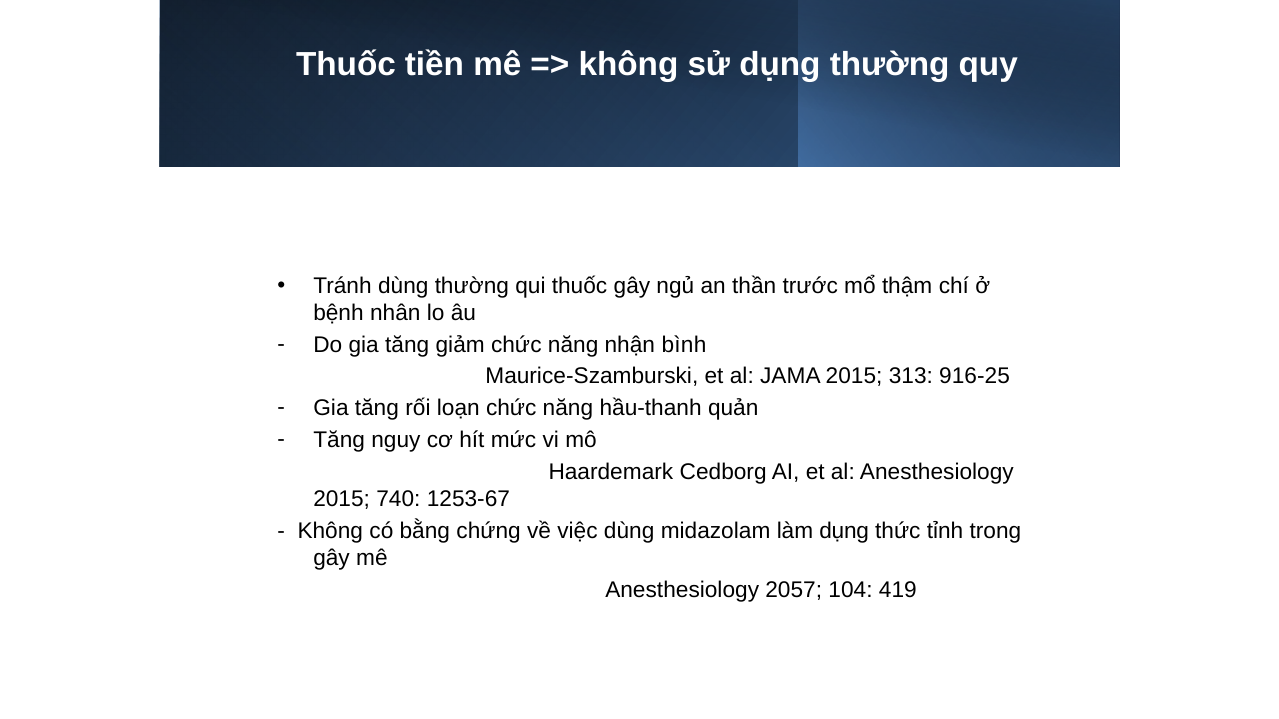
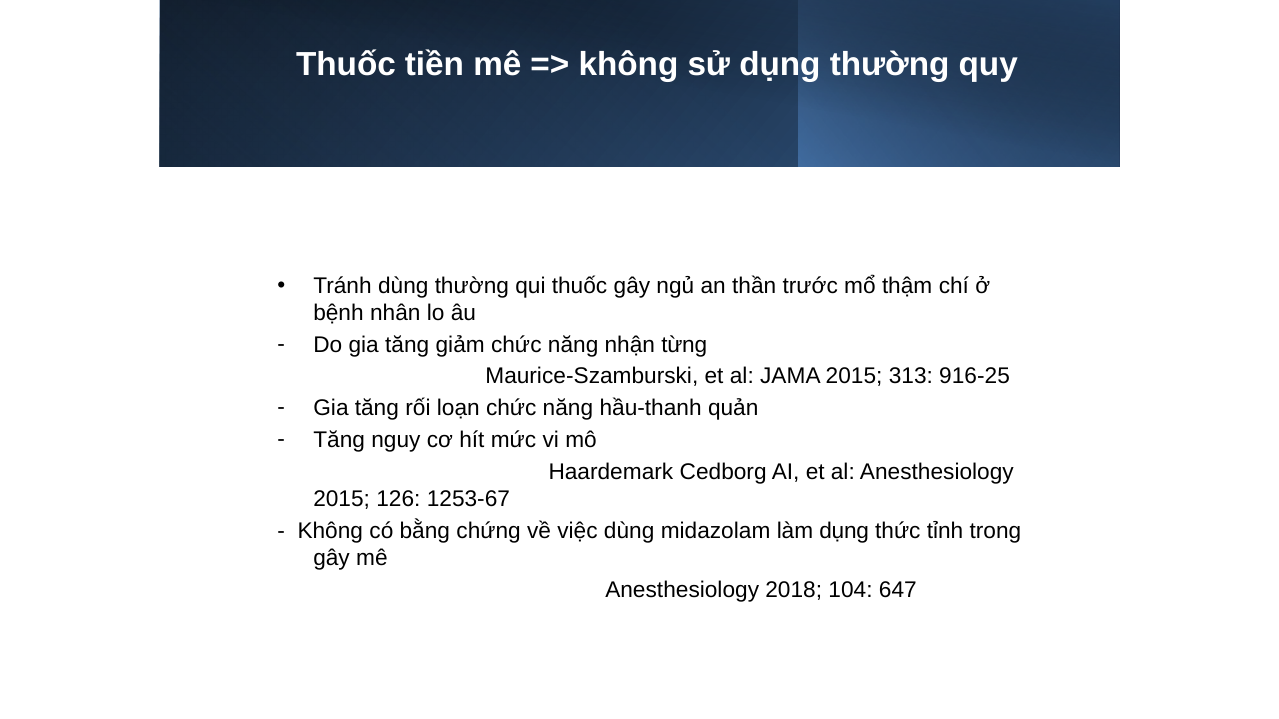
bình: bình -> từng
740: 740 -> 126
2057: 2057 -> 2018
419: 419 -> 647
